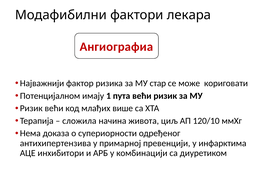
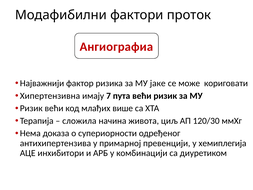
лекара: лекара -> проток
стар: стар -> јаке
Потенцијалном: Потенцијалном -> Хипертензивна
1: 1 -> 7
120/10: 120/10 -> 120/30
инфарктима: инфарктима -> хемиплегија
